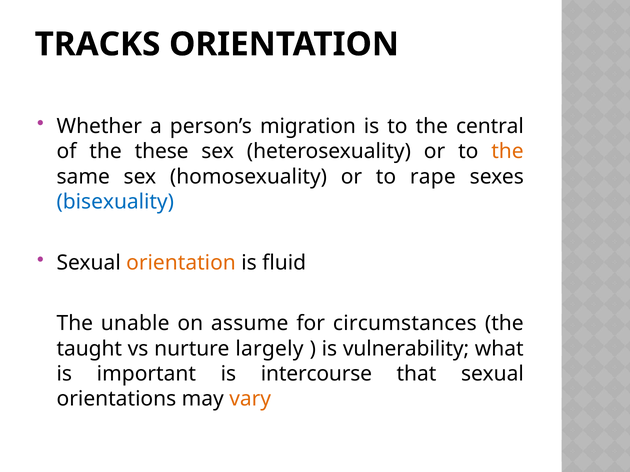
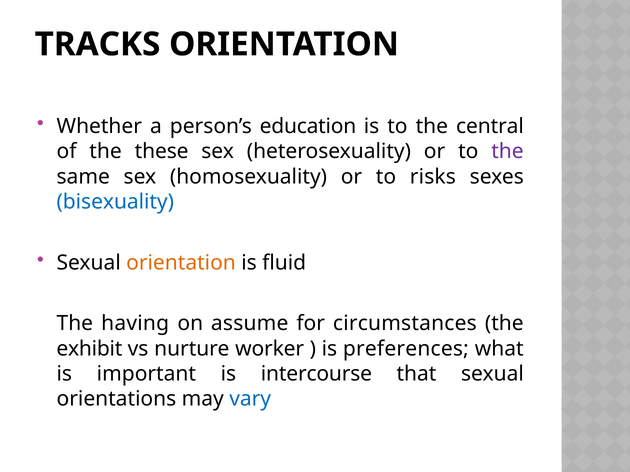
migration: migration -> education
the at (507, 152) colour: orange -> purple
rape: rape -> risks
unable: unable -> having
taught: taught -> exhibit
largely: largely -> worker
vulnerability: vulnerability -> preferences
vary colour: orange -> blue
